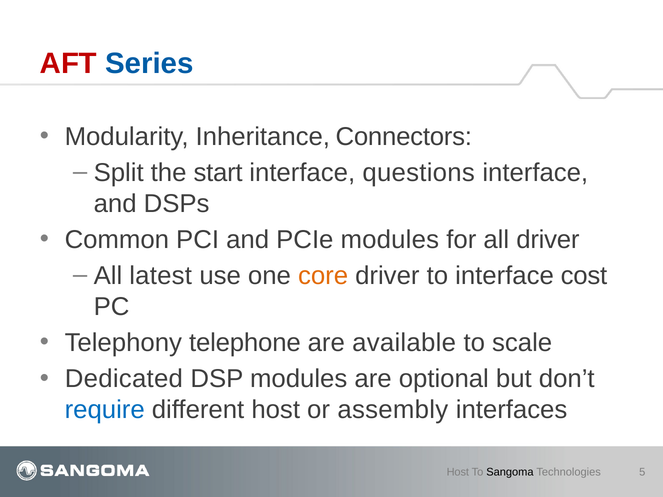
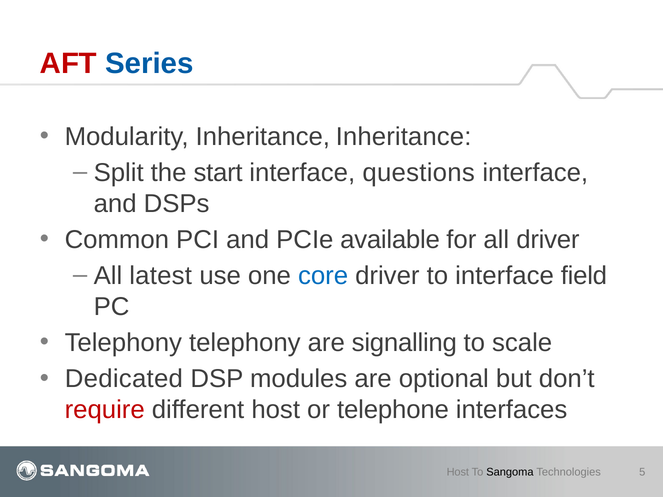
Inheritance Connectors: Connectors -> Inheritance
PCIe modules: modules -> available
core colour: orange -> blue
cost: cost -> field
Telephony telephone: telephone -> telephony
available: available -> signalling
require colour: blue -> red
assembly: assembly -> telephone
